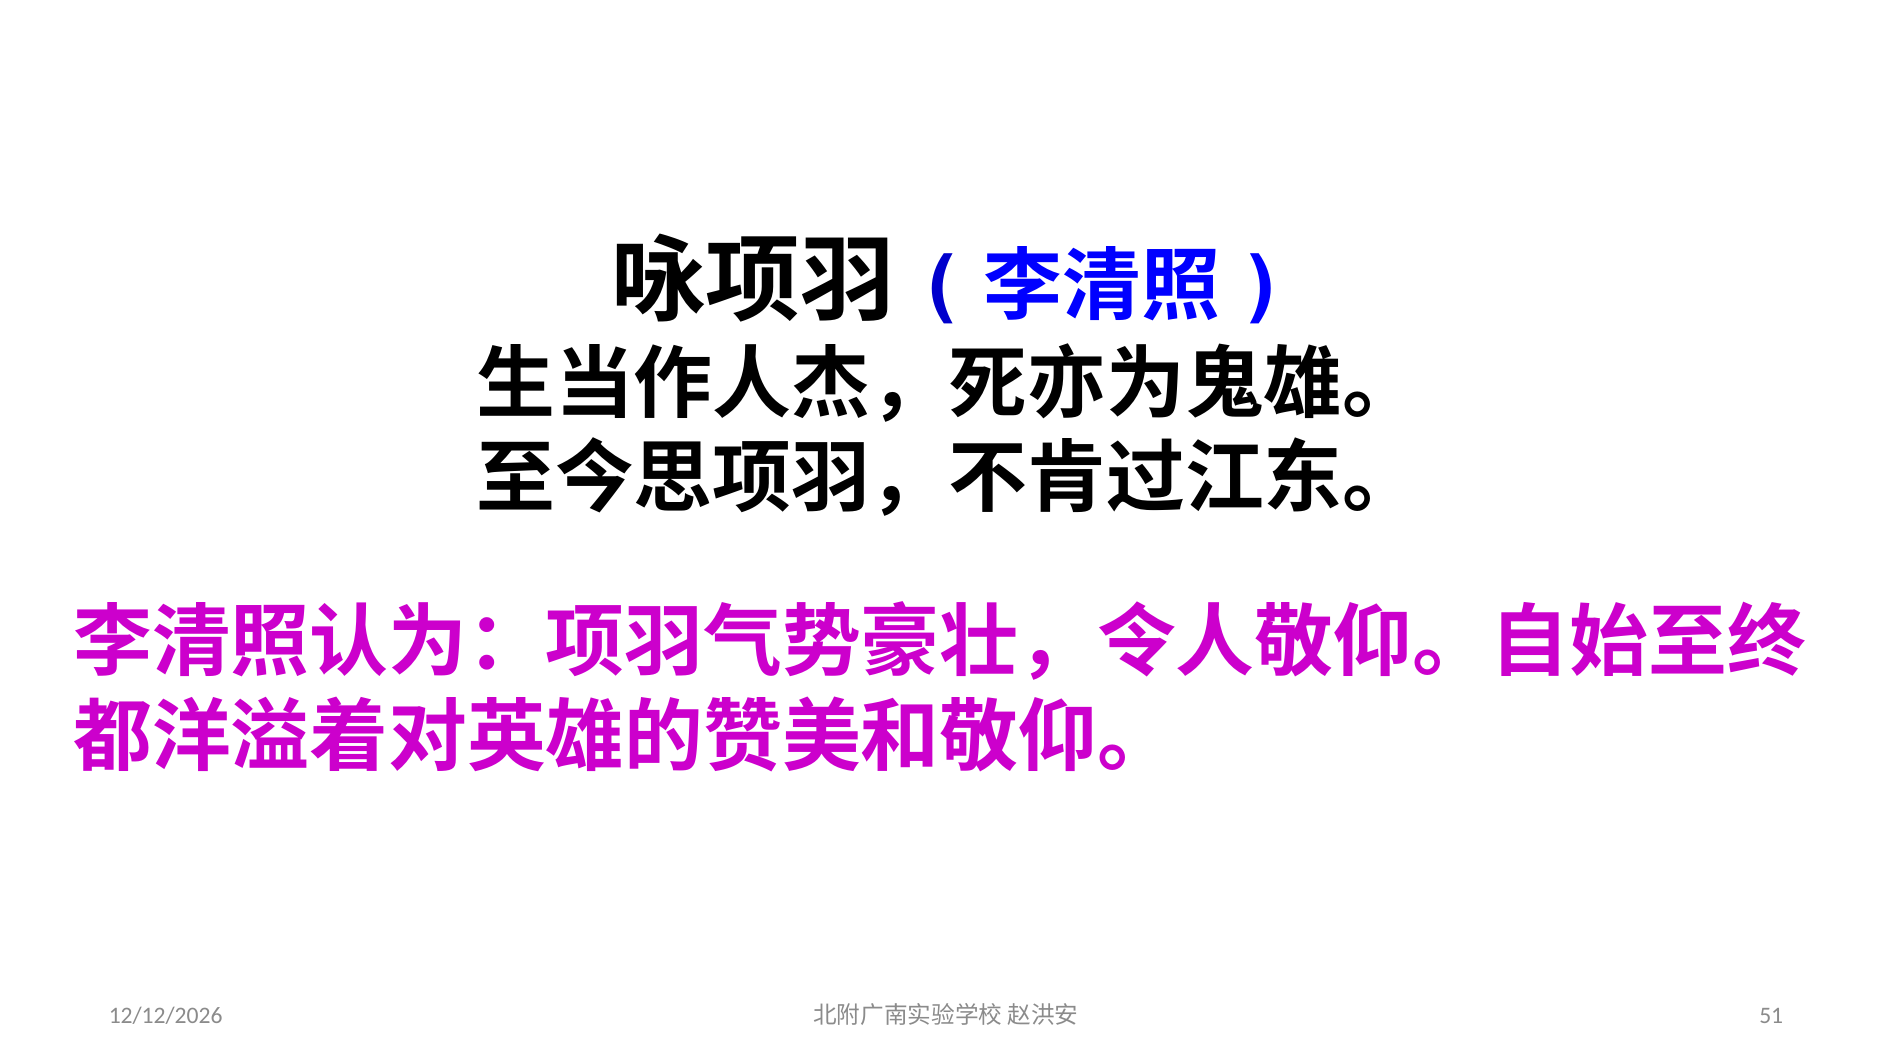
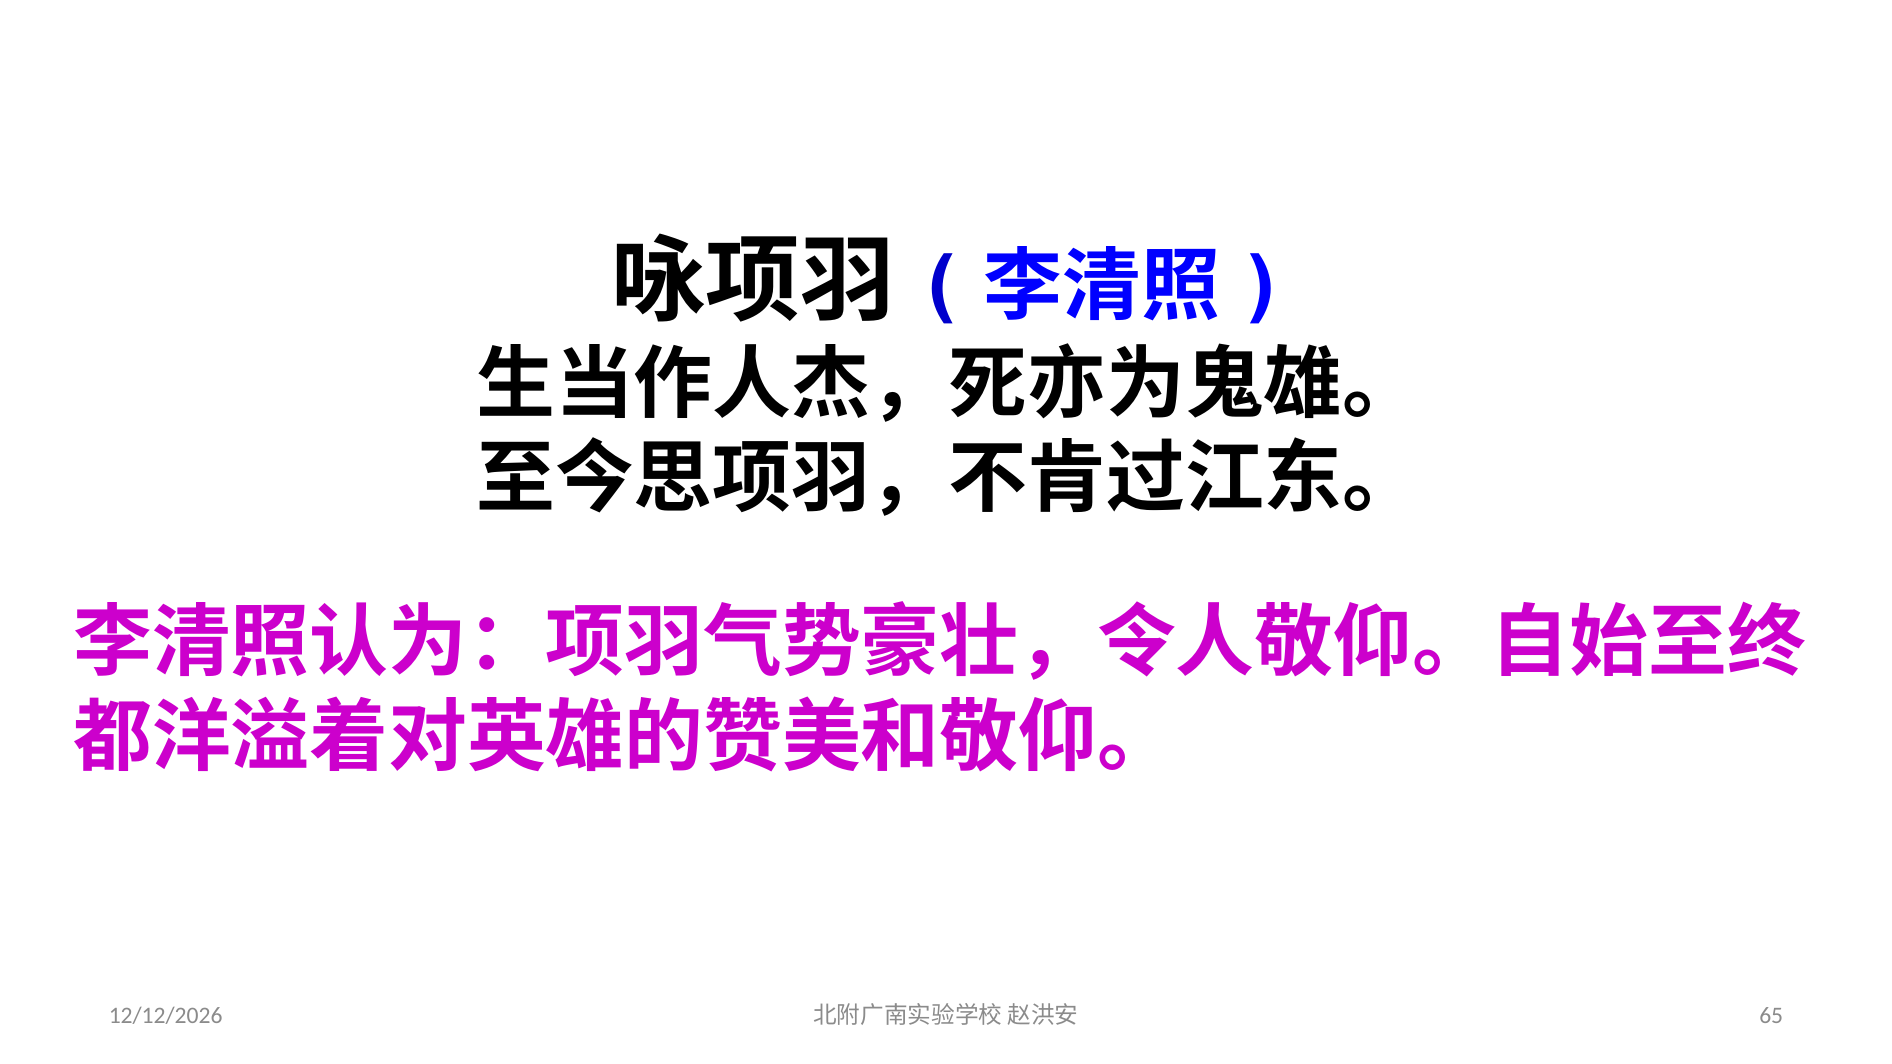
51: 51 -> 65
